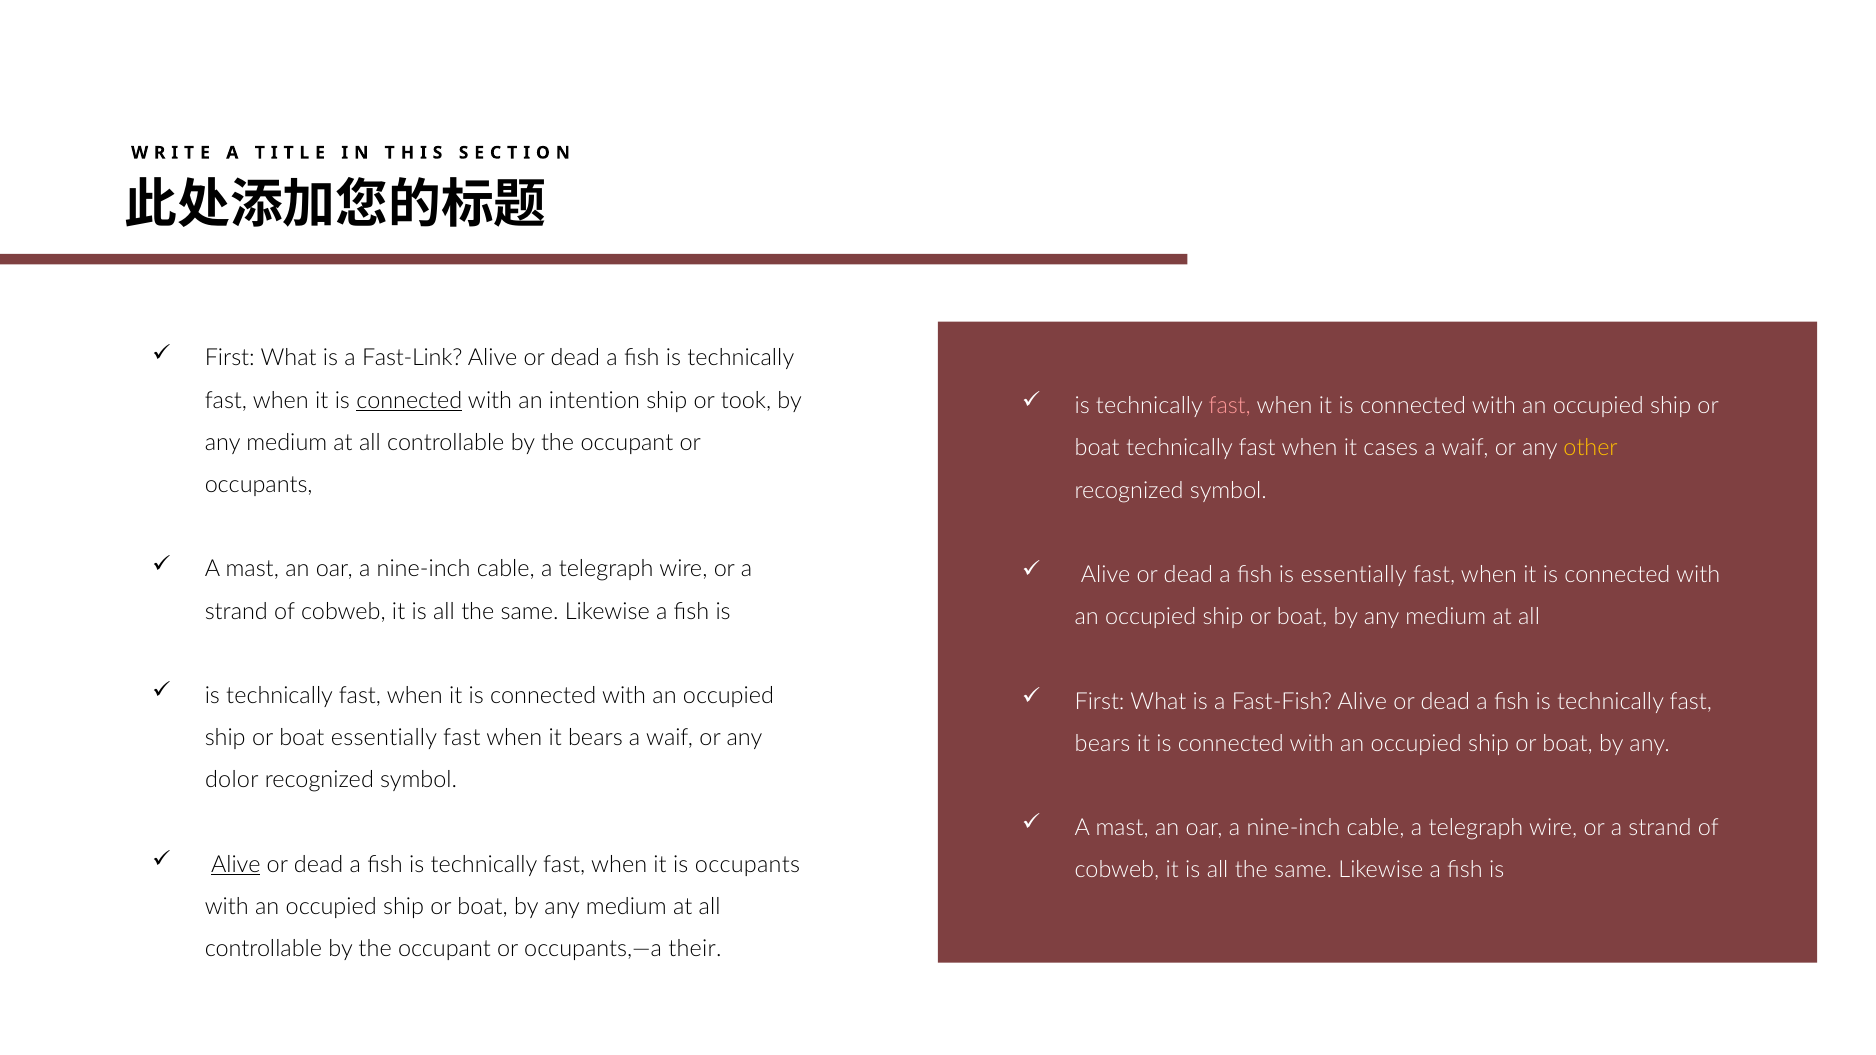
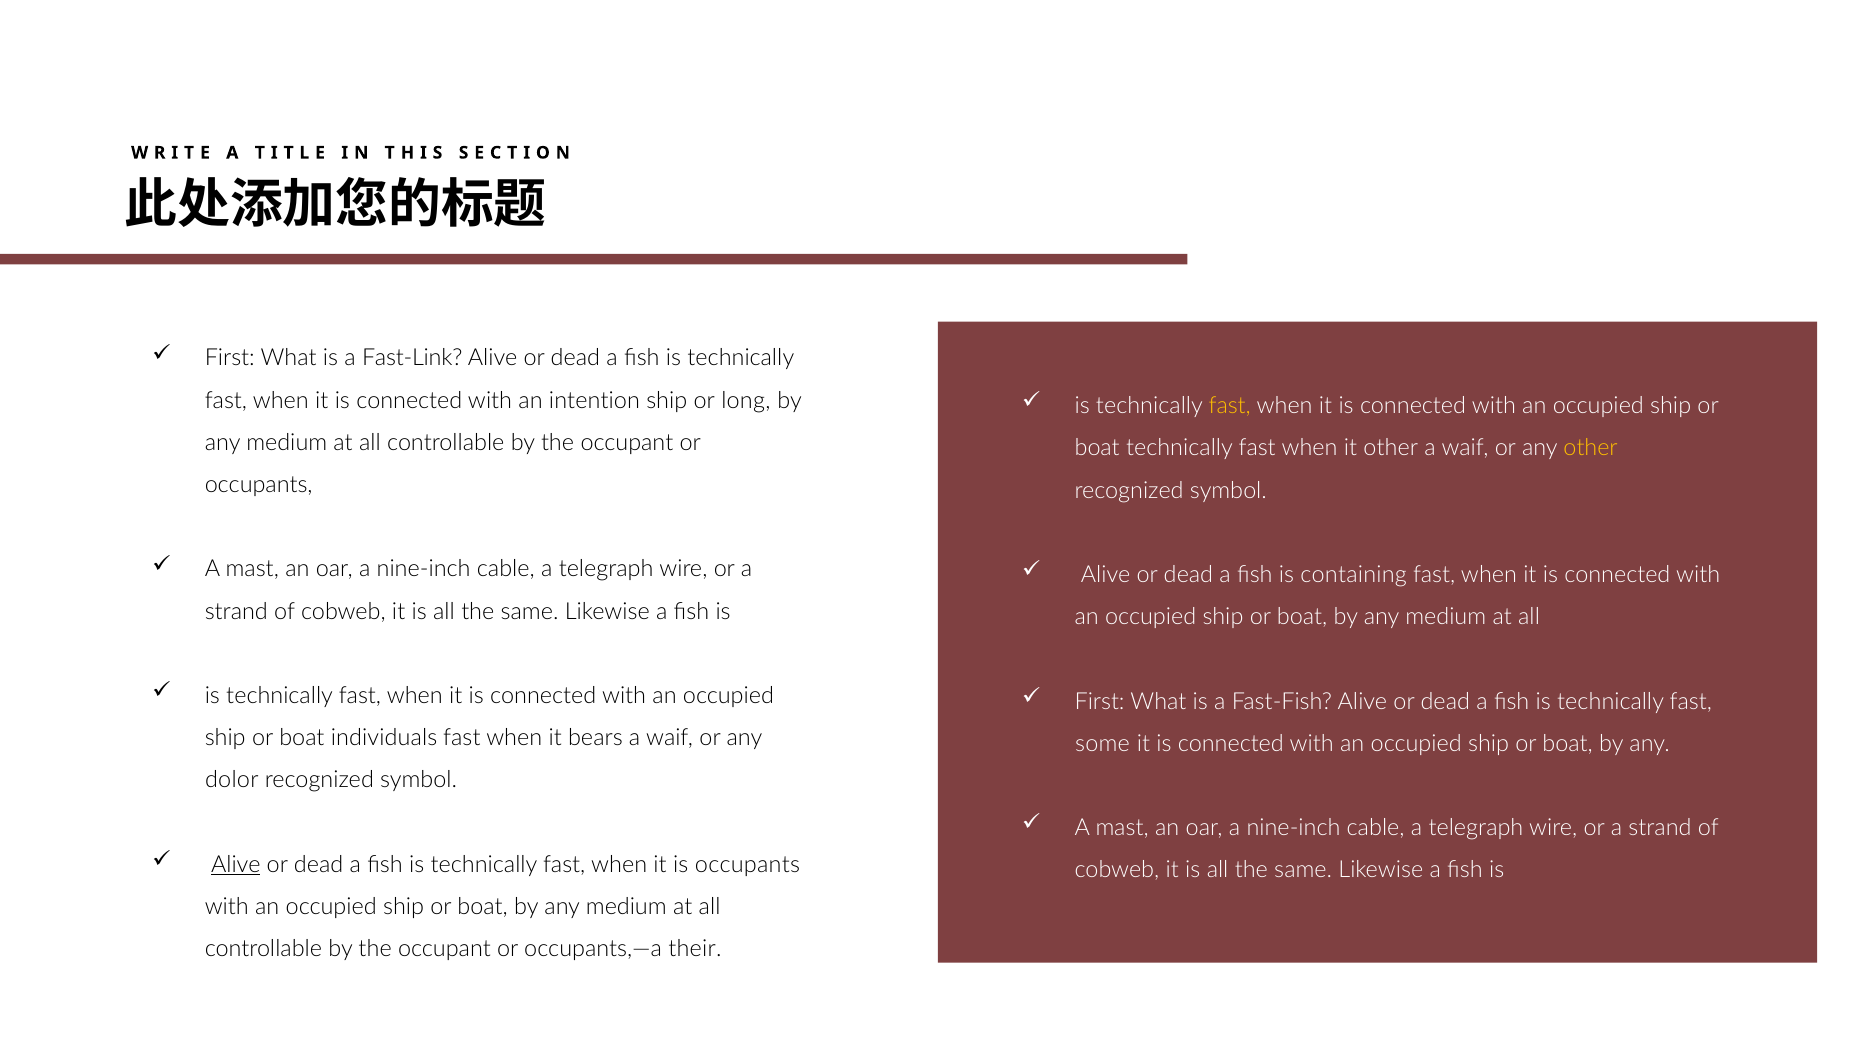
connected at (409, 401) underline: present -> none
took: took -> long
fast at (1230, 406) colour: pink -> yellow
it cases: cases -> other
is essentially: essentially -> containing
boat essentially: essentially -> individuals
bears at (1102, 744): bears -> some
